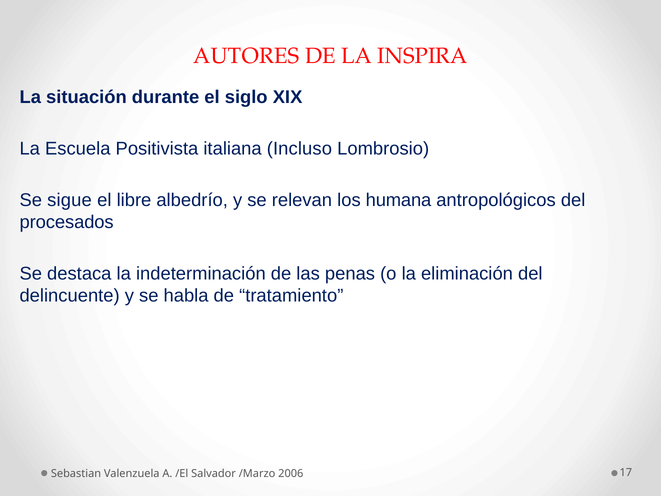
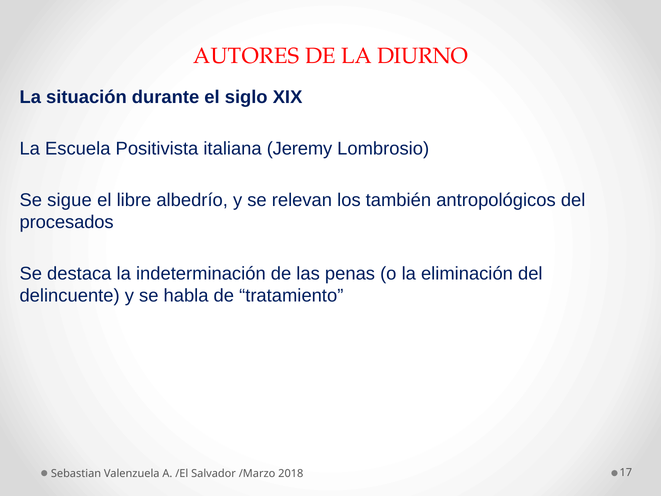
INSPIRA: INSPIRA -> DIURNO
Incluso: Incluso -> Jeremy
humana: humana -> también
2006: 2006 -> 2018
